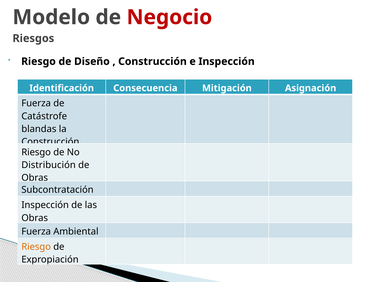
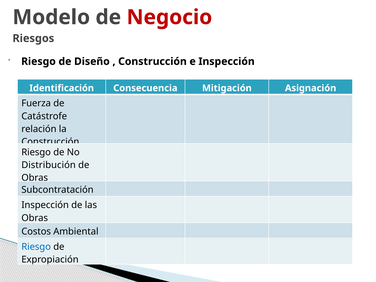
blandas: blandas -> relación
Fuerza at (36, 231): Fuerza -> Costos
Riesgo at (36, 247) colour: orange -> blue
